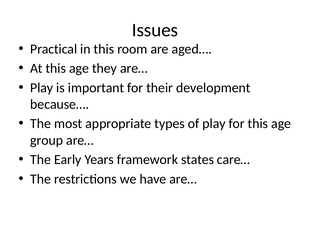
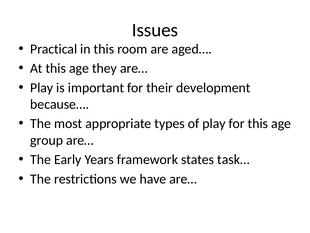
care…: care… -> task…
